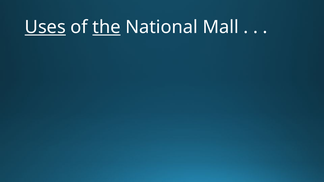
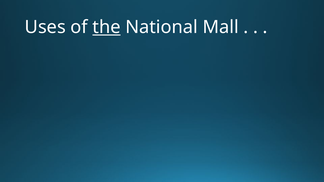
Uses underline: present -> none
